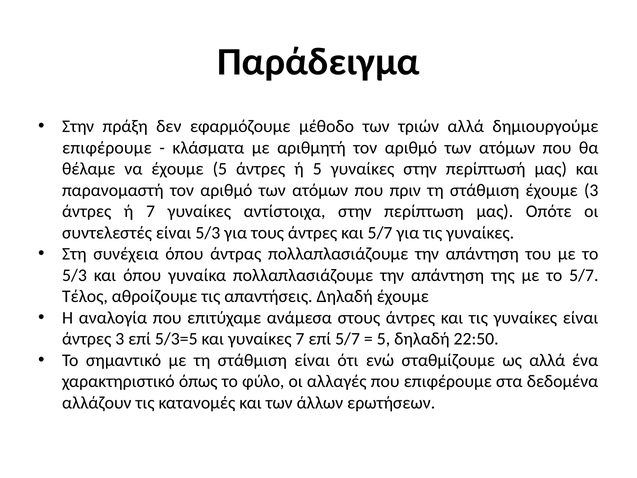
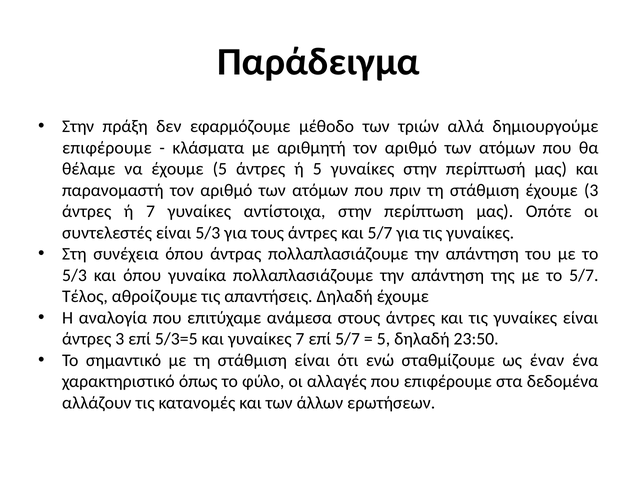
22:50: 22:50 -> 23:50
ως αλλά: αλλά -> έναν
